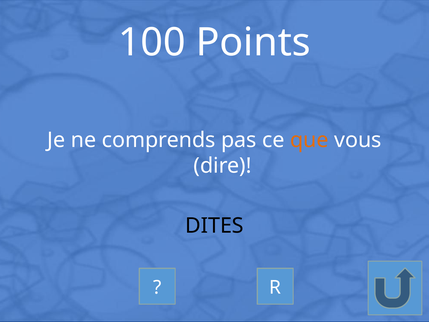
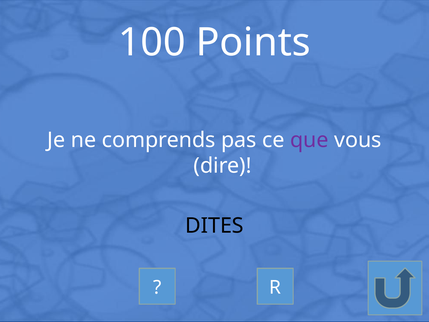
que colour: orange -> purple
